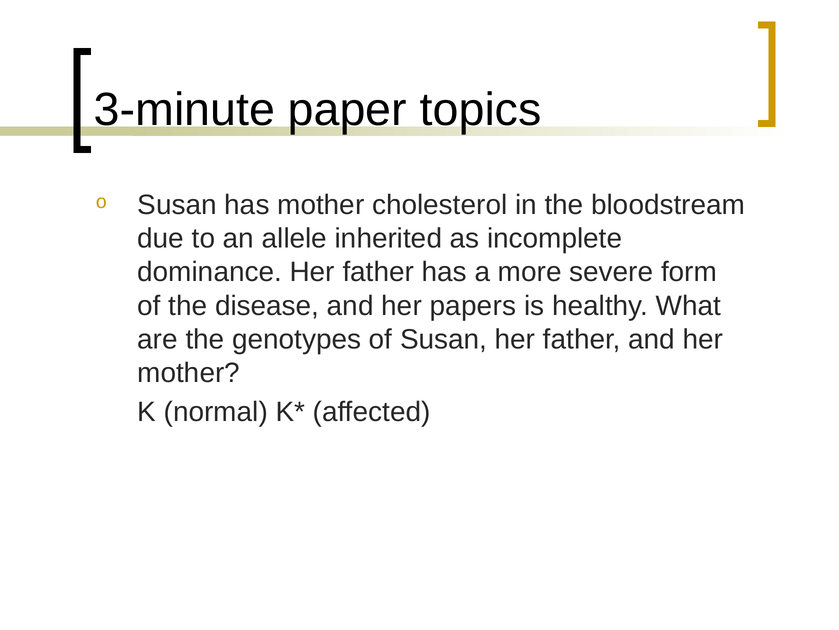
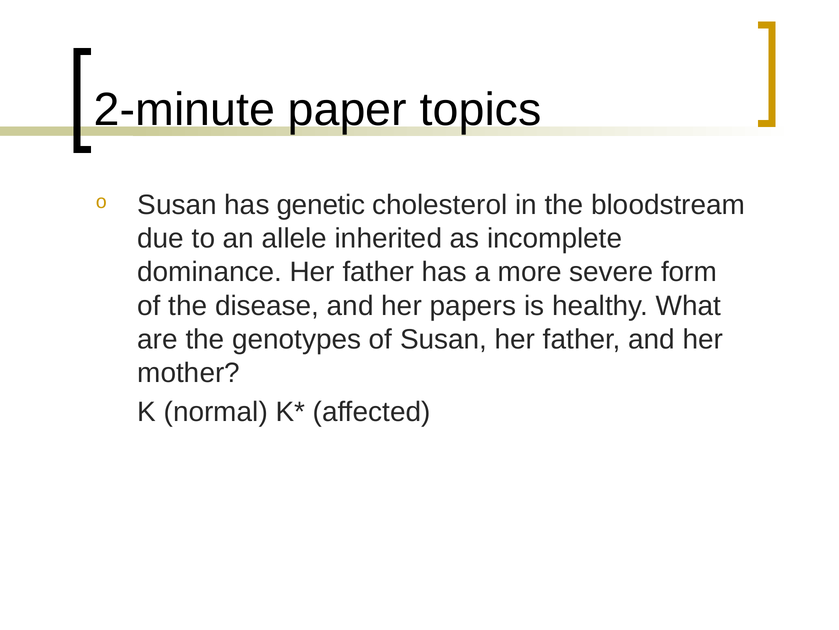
3-minute: 3-minute -> 2-minute
has mother: mother -> genetic
